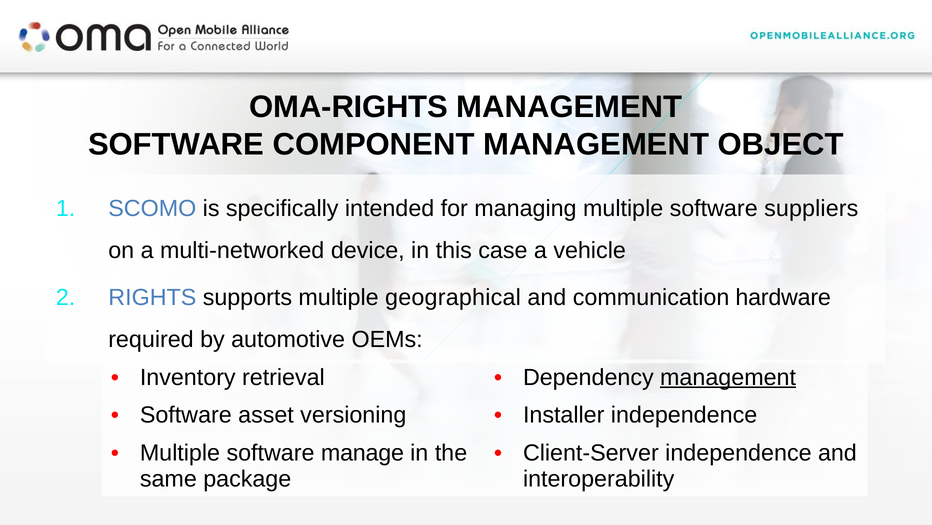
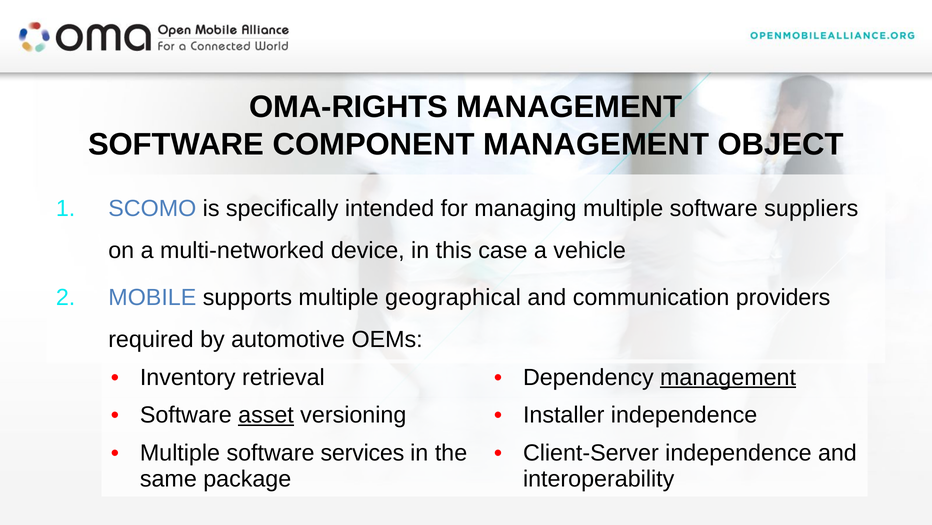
RIGHTS: RIGHTS -> MOBILE
hardware: hardware -> providers
asset underline: none -> present
manage: manage -> services
